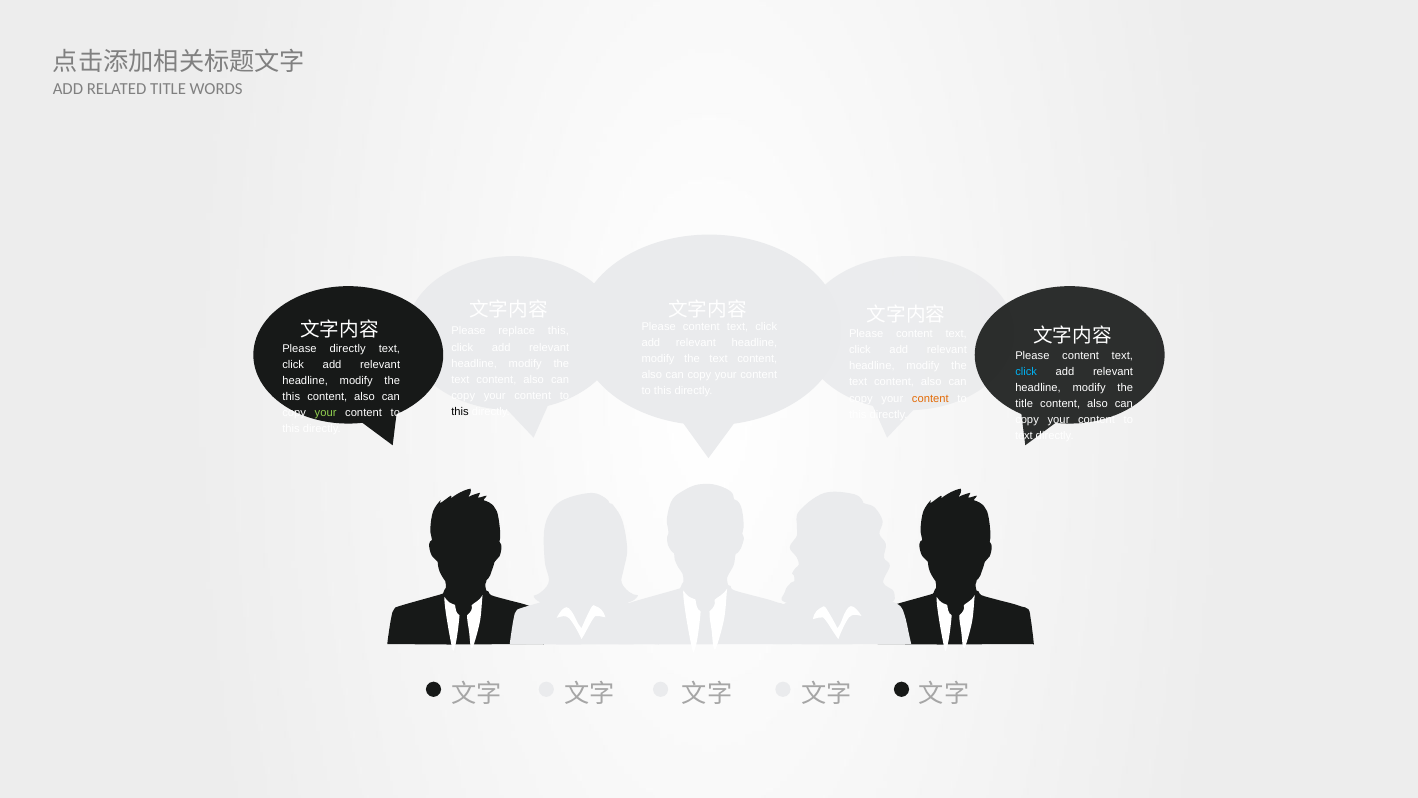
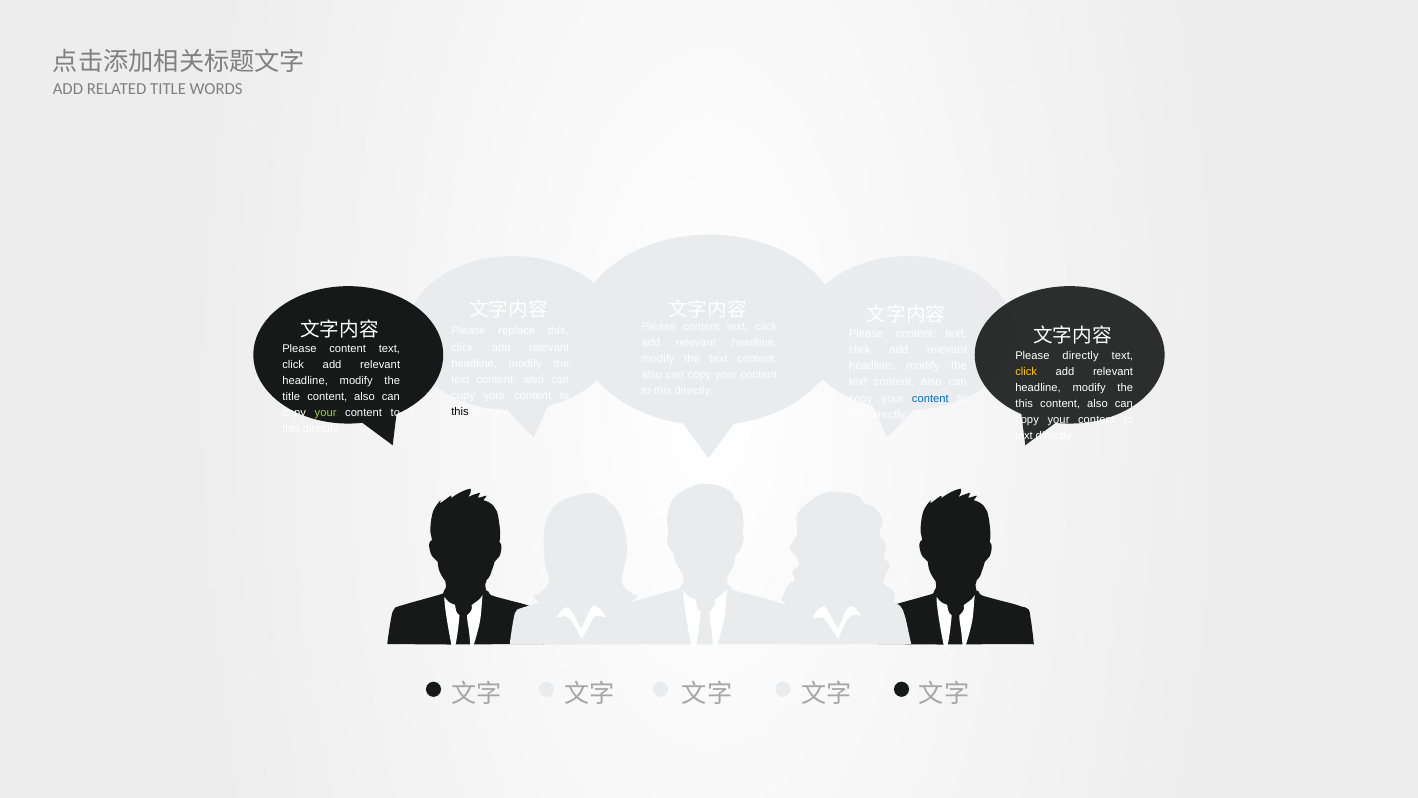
directly at (348, 348): directly -> content
content at (1081, 355): content -> directly
click at (1026, 371) colour: light blue -> yellow
this at (291, 397): this -> title
content at (930, 398) colour: orange -> blue
title at (1024, 403): title -> this
